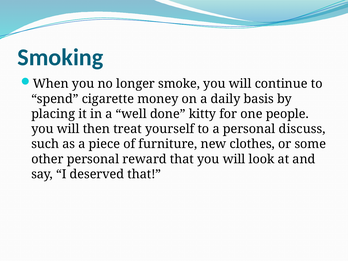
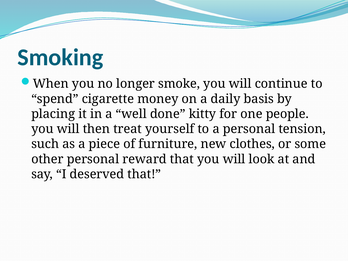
discuss: discuss -> tension
